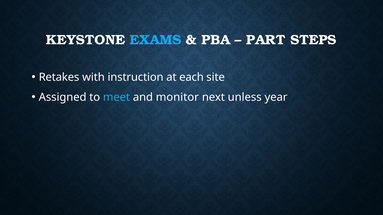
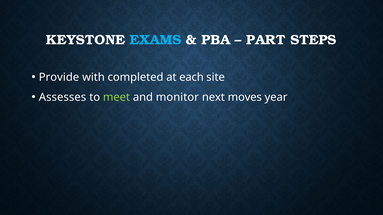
Retakes: Retakes -> Provide
instruction: instruction -> completed
Assigned: Assigned -> Assesses
meet colour: light blue -> light green
unless: unless -> moves
